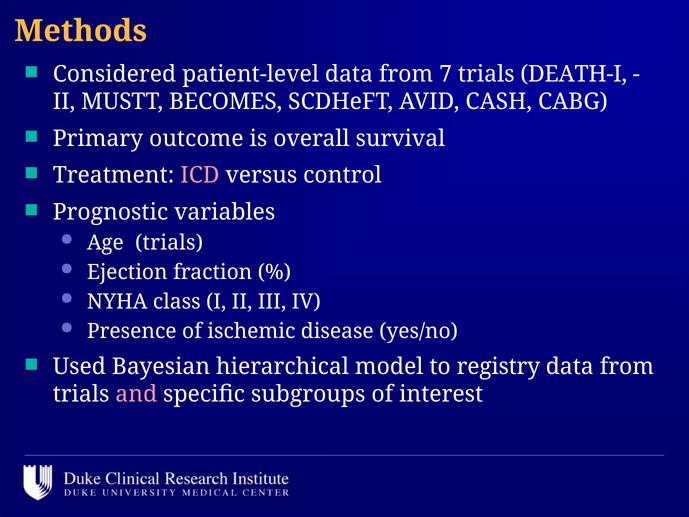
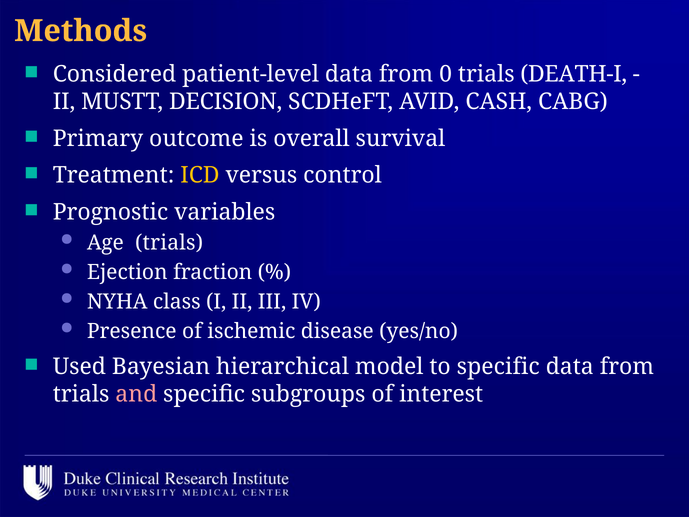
7: 7 -> 0
BECOMES: BECOMES -> DECISION
ICD colour: pink -> yellow
to registry: registry -> specific
